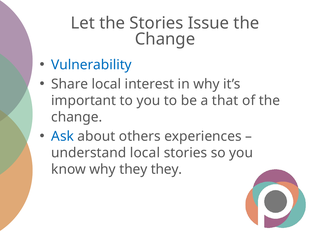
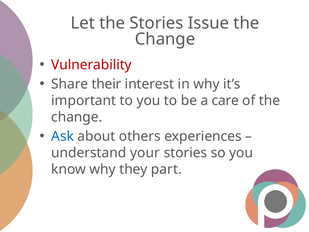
Vulnerability colour: blue -> red
Share local: local -> their
that: that -> care
understand local: local -> your
they they: they -> part
